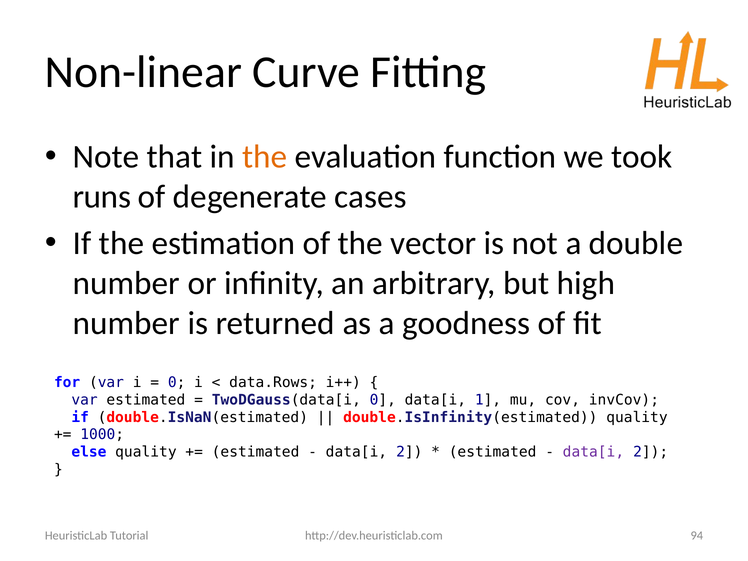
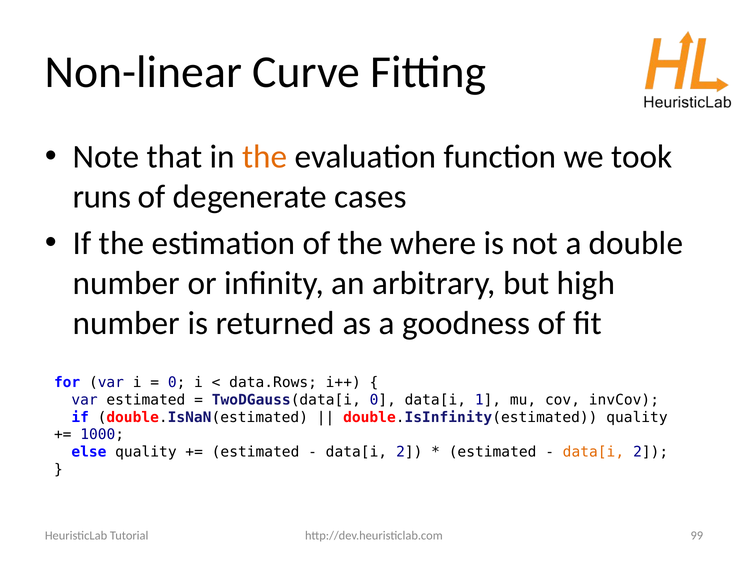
vector: vector -> where
data[i at (593, 452) colour: purple -> orange
94: 94 -> 99
